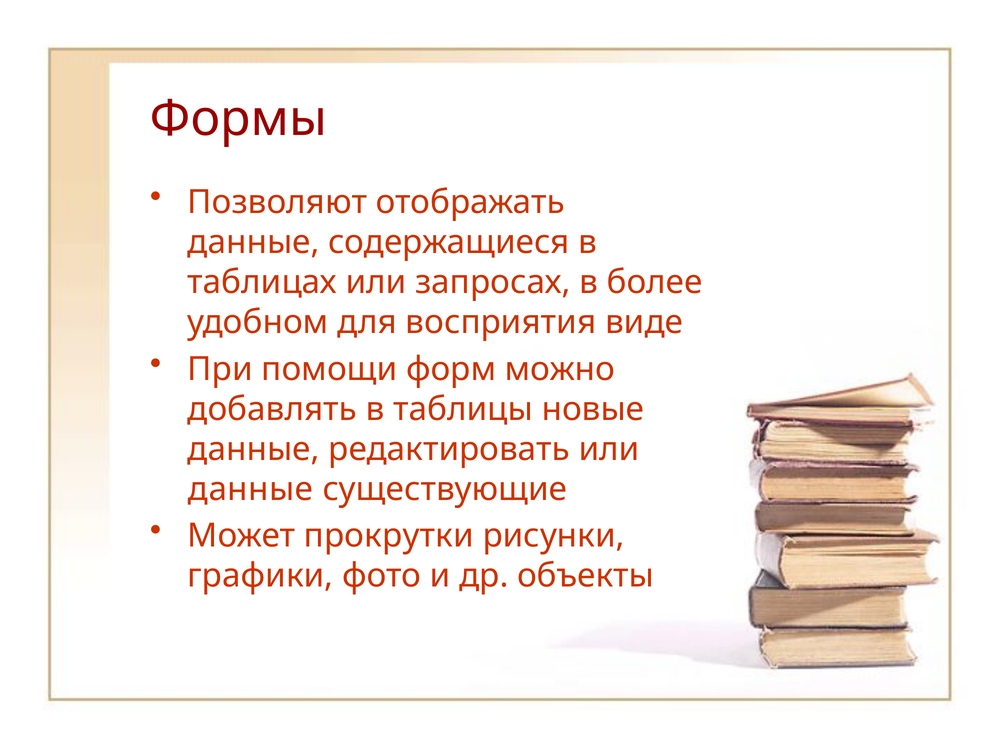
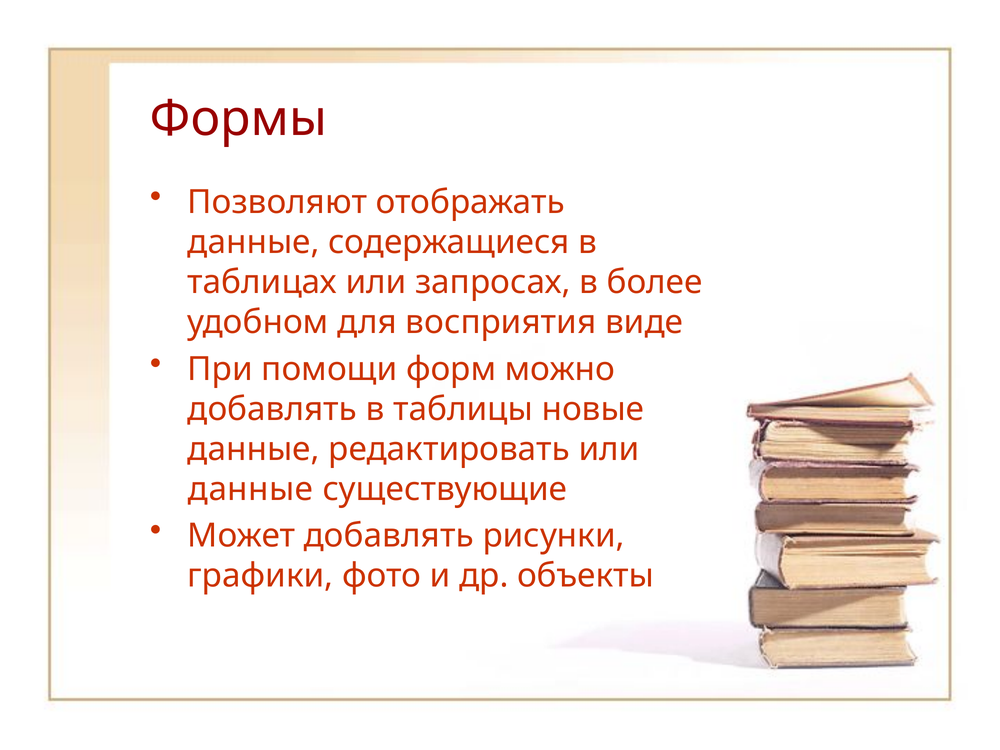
Может прокрутки: прокрутки -> добавлять
